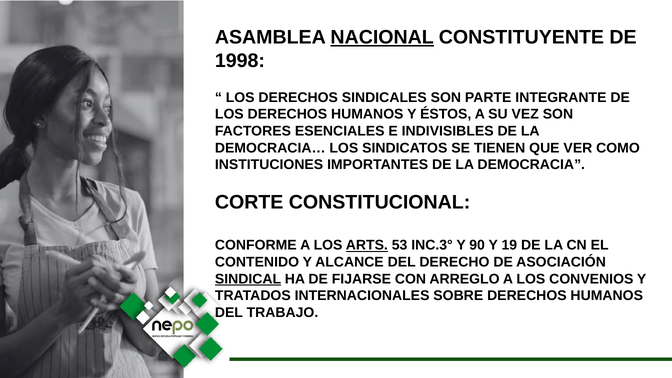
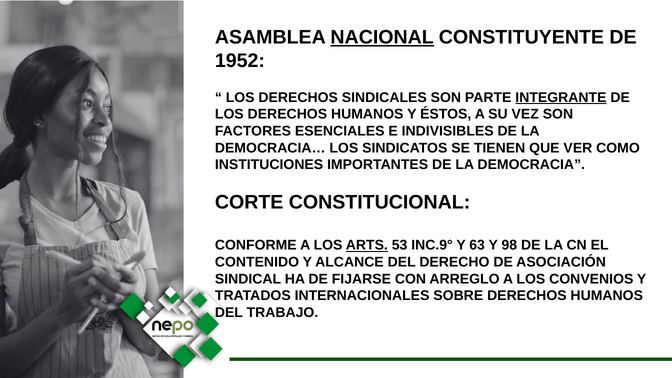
1998: 1998 -> 1952
INTEGRANTE underline: none -> present
INC.3°: INC.3° -> INC.9°
90: 90 -> 63
19: 19 -> 98
SINDICAL underline: present -> none
